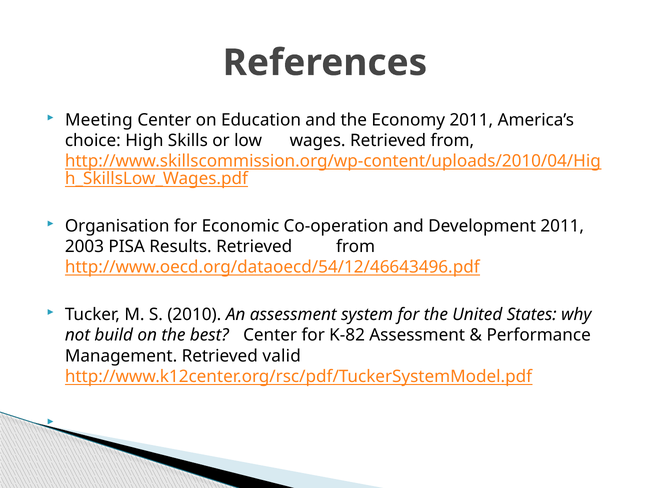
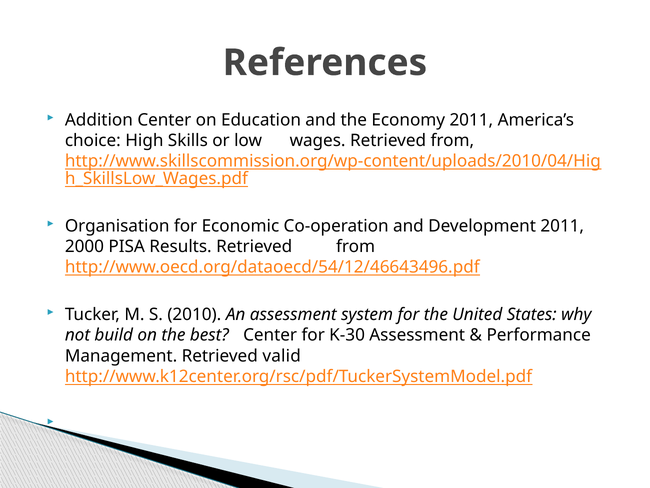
Meeting: Meeting -> Addition
2003: 2003 -> 2000
K-82: K-82 -> K-30
